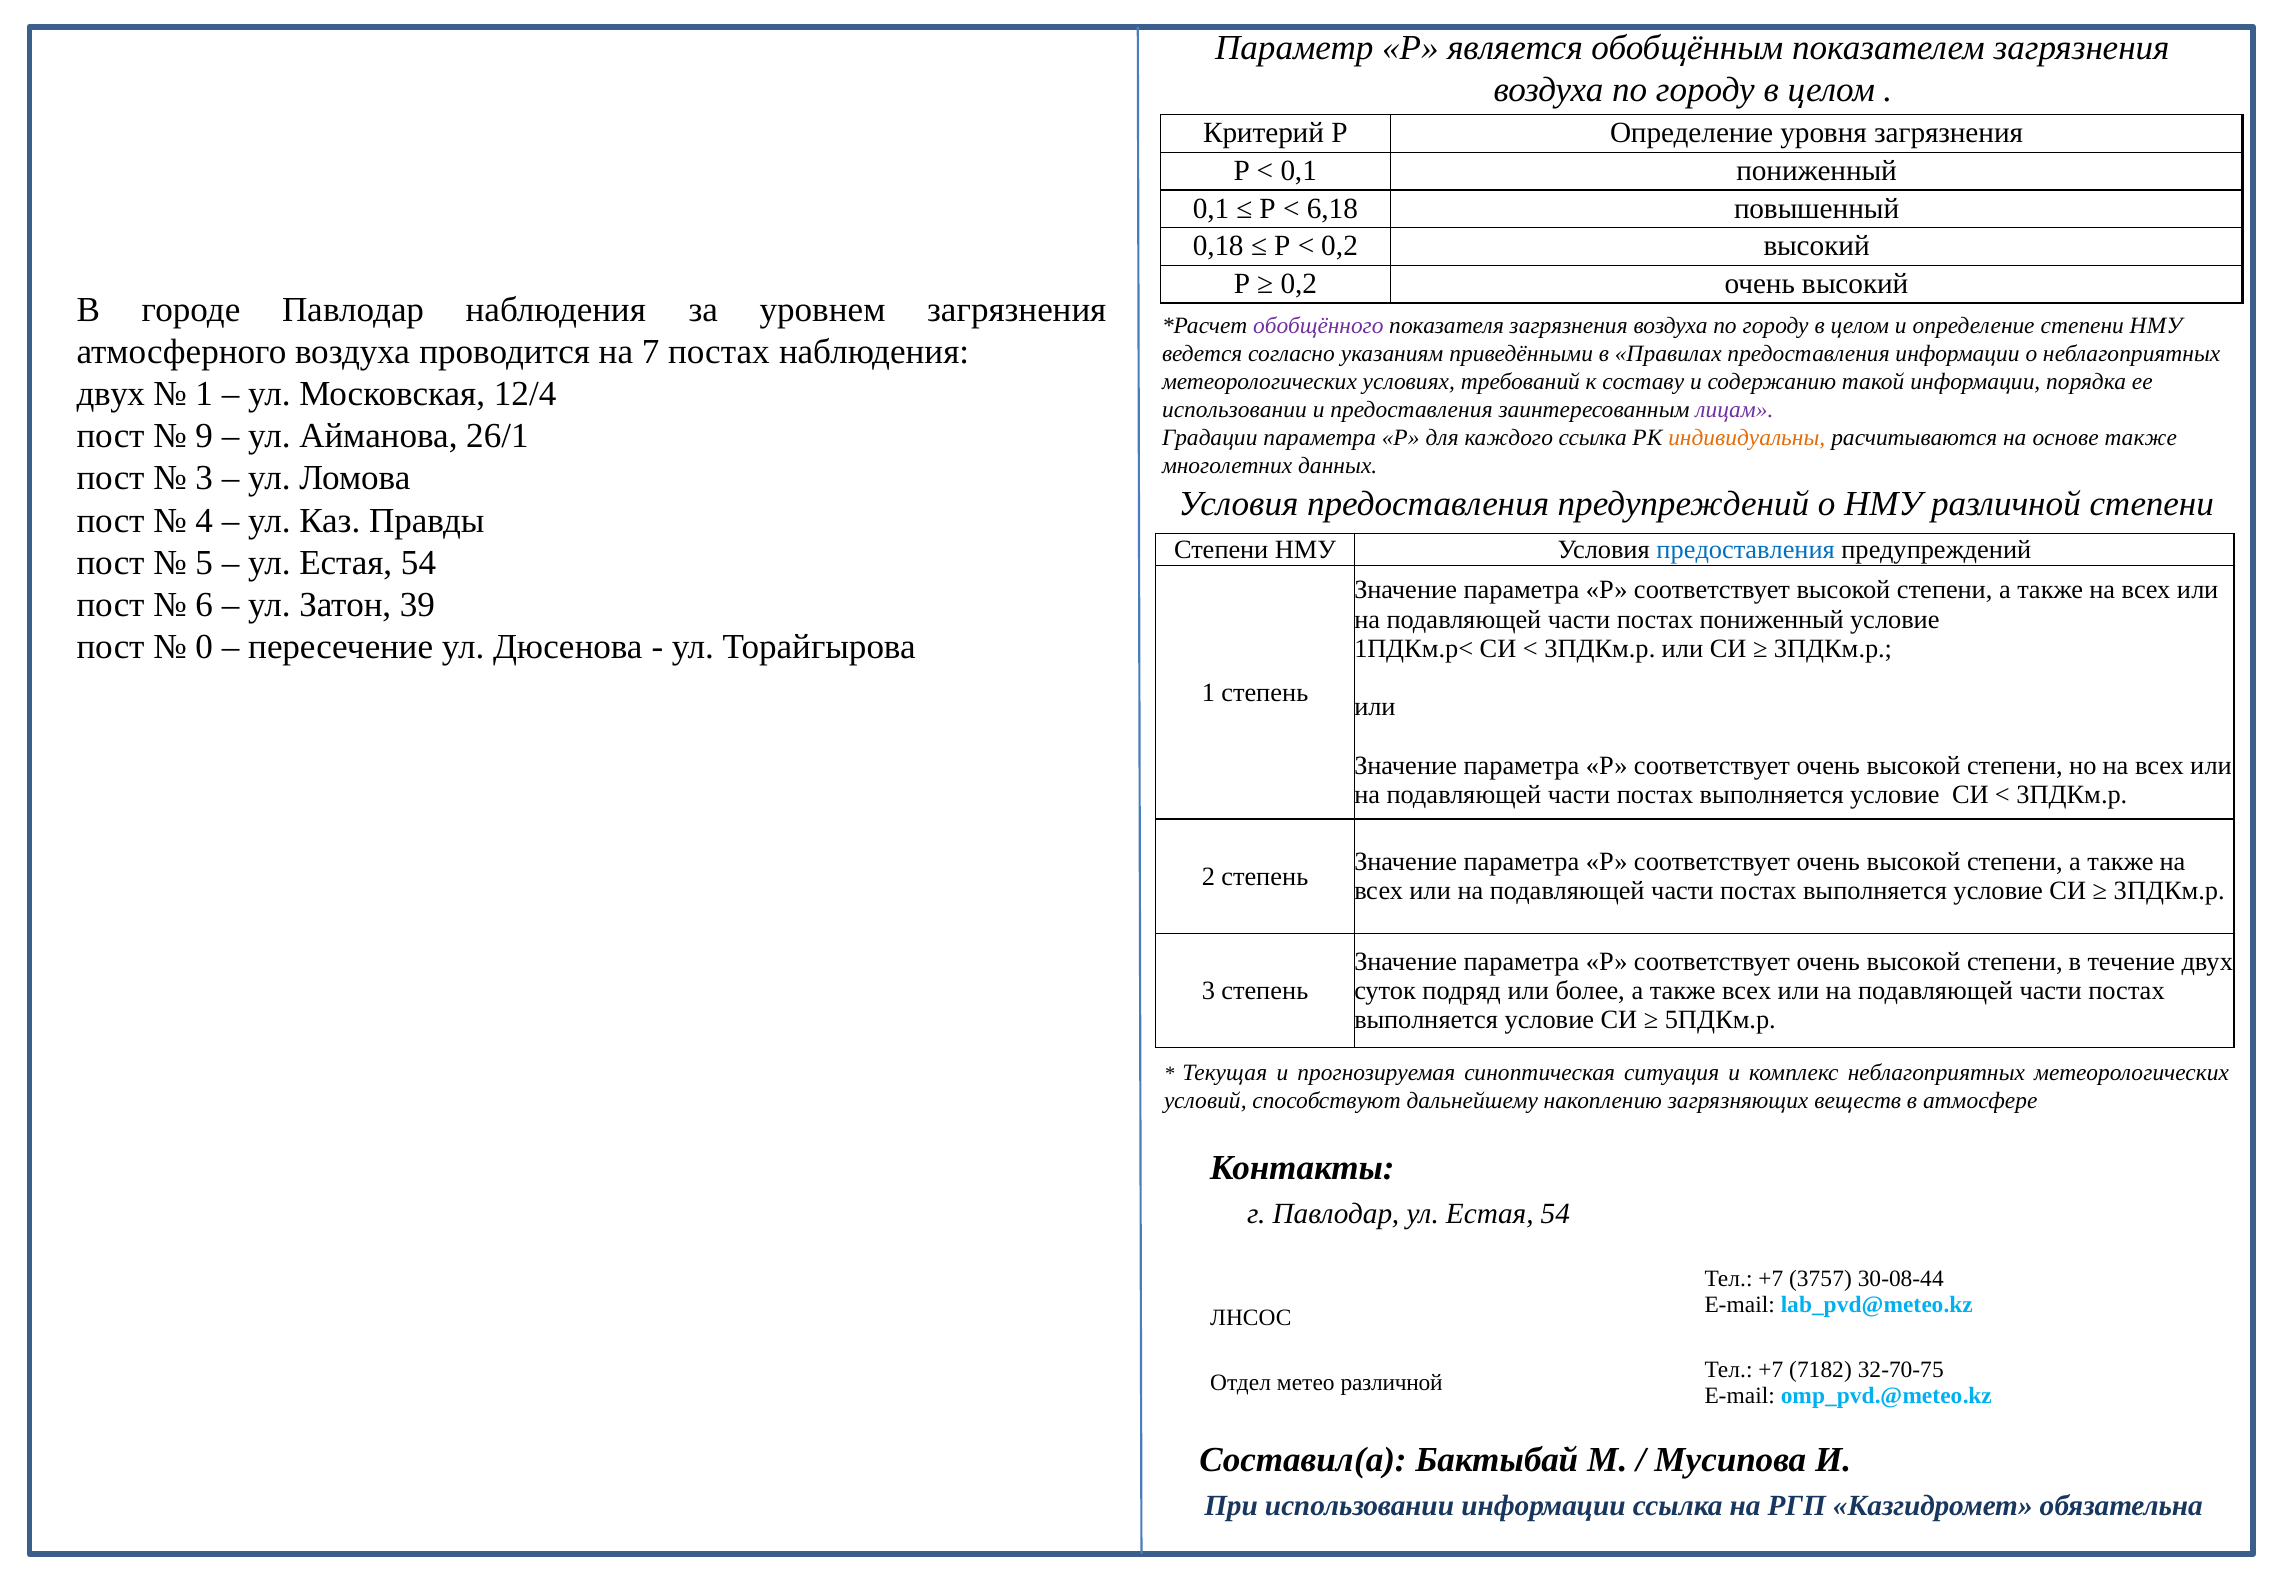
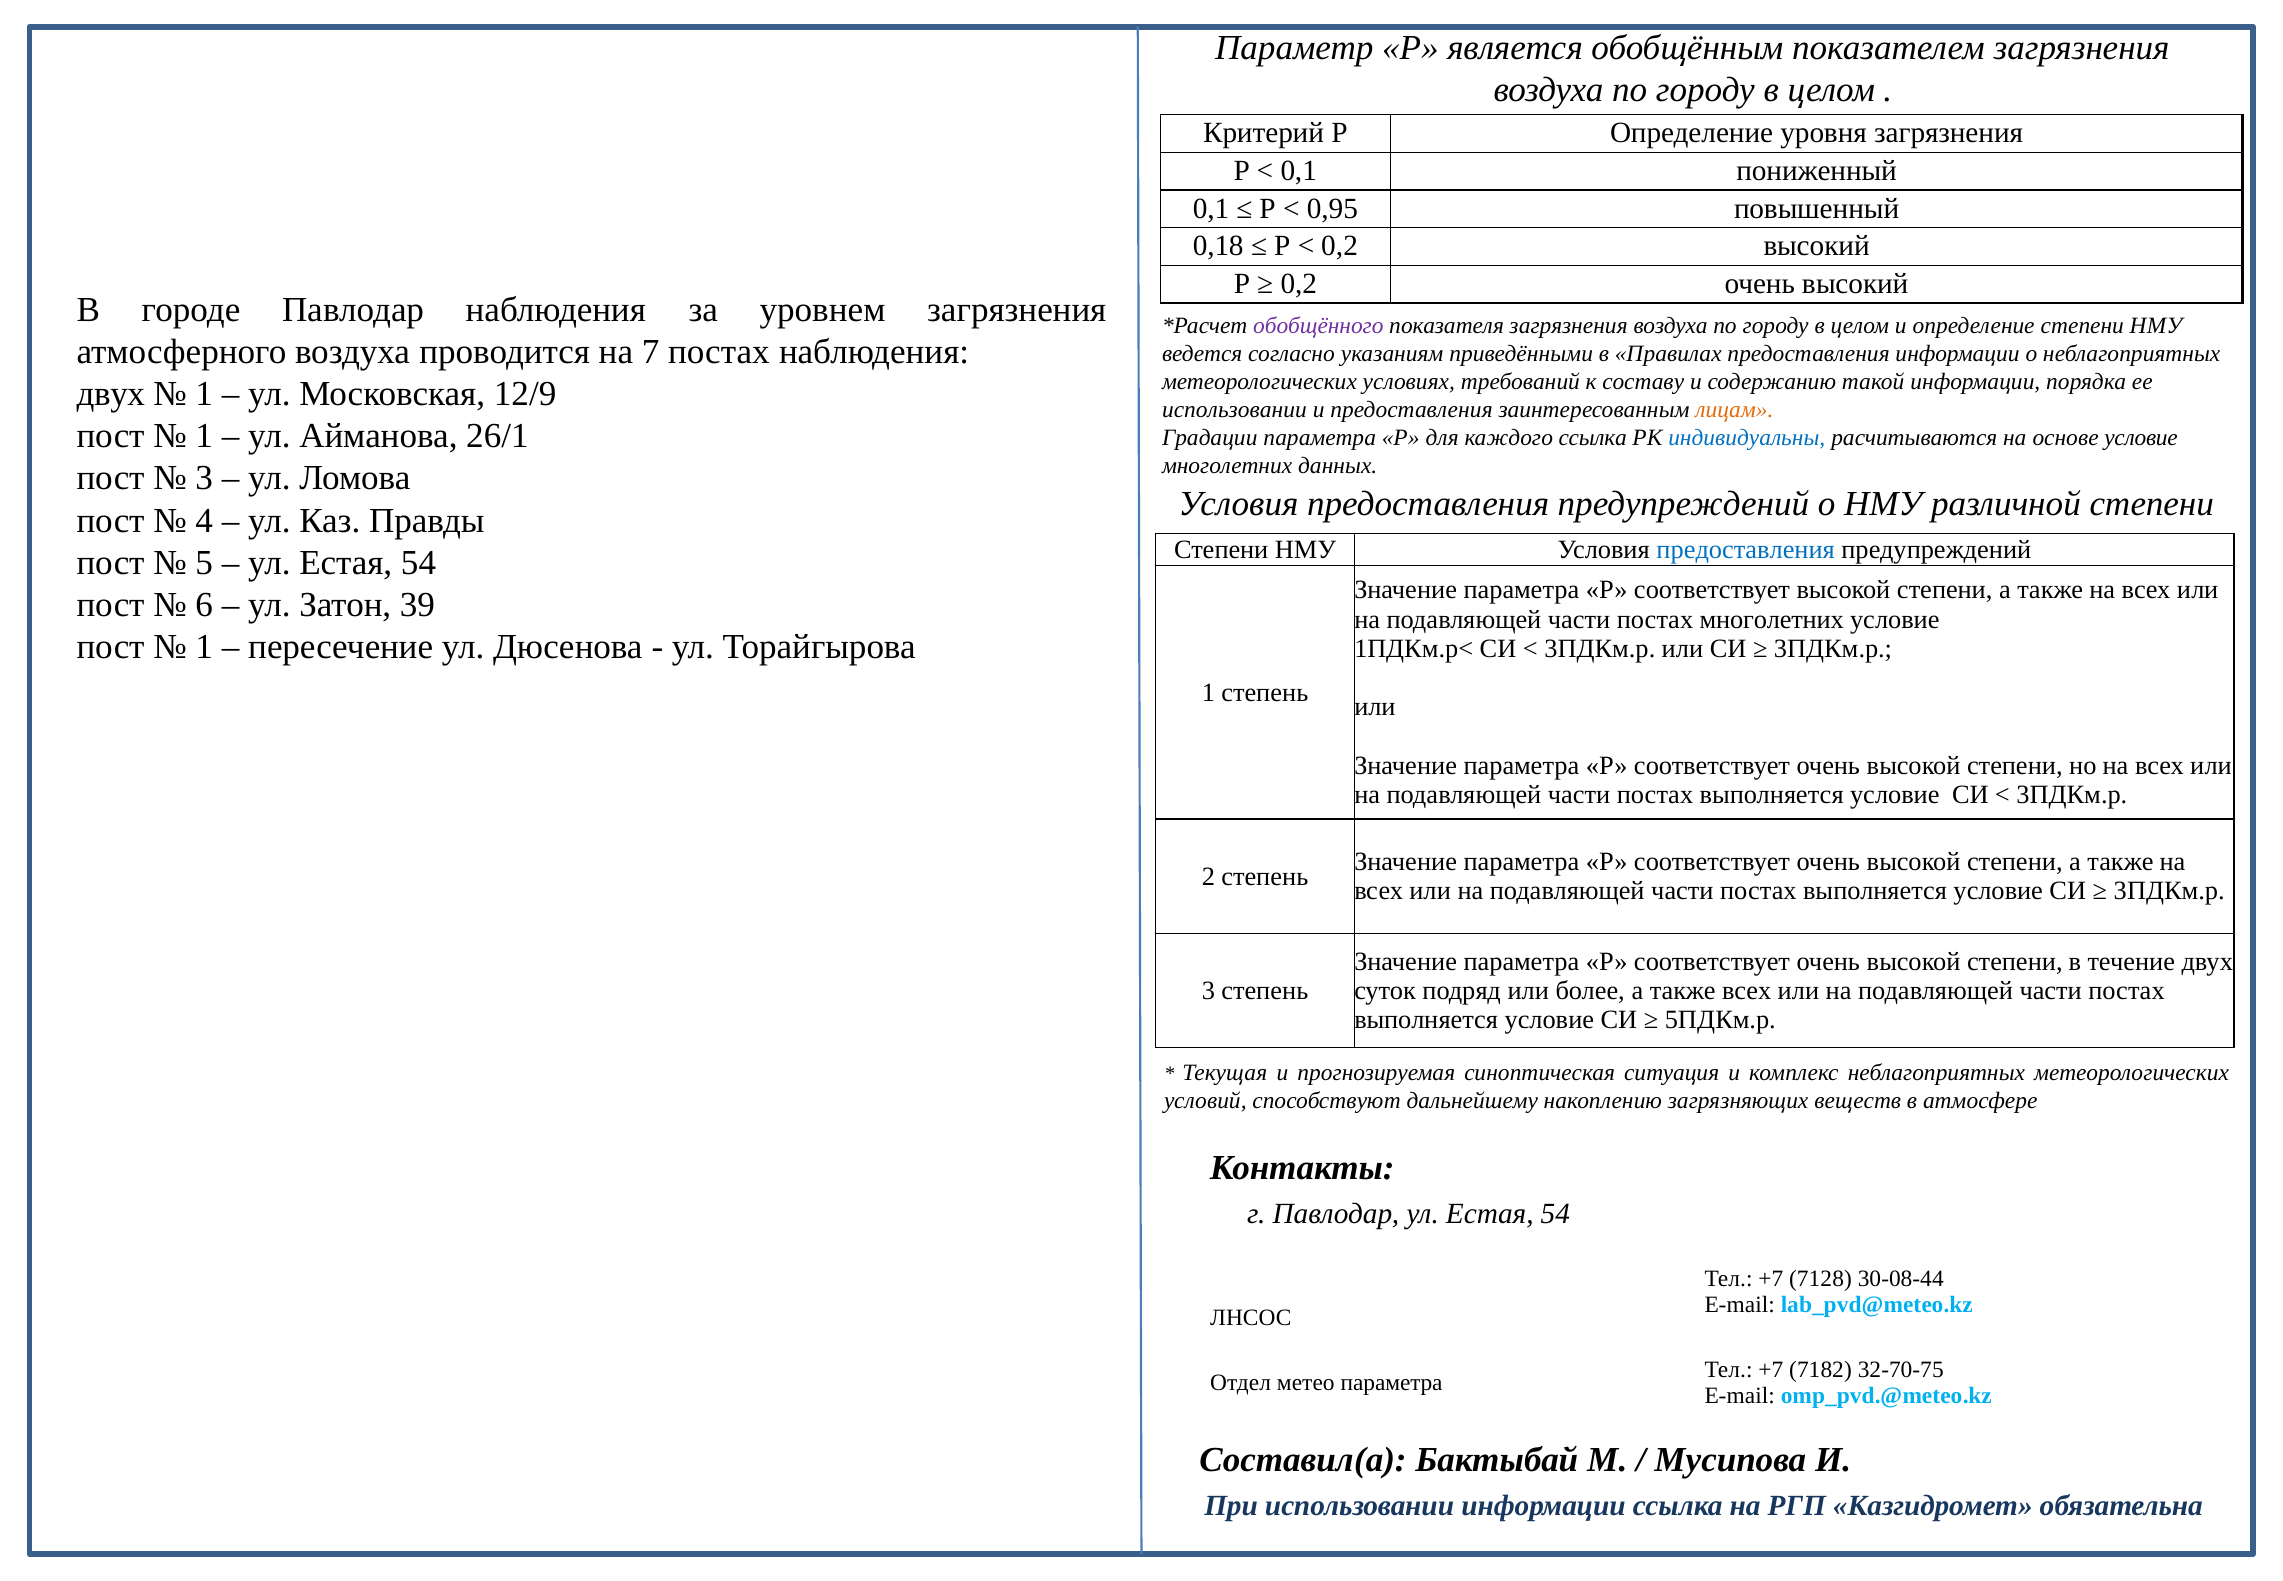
6,18: 6,18 -> 0,95
12/4: 12/4 -> 12/9
лицам colour: purple -> orange
9 at (204, 436): 9 -> 1
индивидуальны colour: orange -> blue
основе также: также -> условие
постах пониженный: пониженный -> многолетних
0 at (204, 647): 0 -> 1
3757: 3757 -> 7128
метео различной: различной -> параметра
